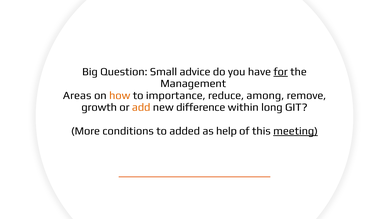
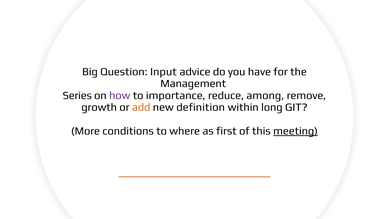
Small: Small -> Input
for underline: present -> none
Areas: Areas -> Series
how colour: orange -> purple
difference: difference -> definition
added: added -> where
help: help -> first
